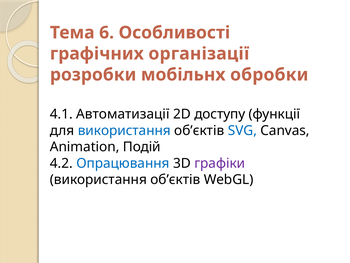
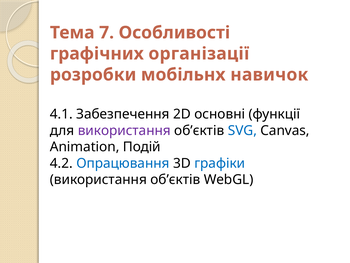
6: 6 -> 7
обробки: обробки -> навичок
Автоматизації: Автоматизації -> Забезпечення
доступу: доступу -> основні
використання at (124, 130) colour: blue -> purple
графіки colour: purple -> blue
